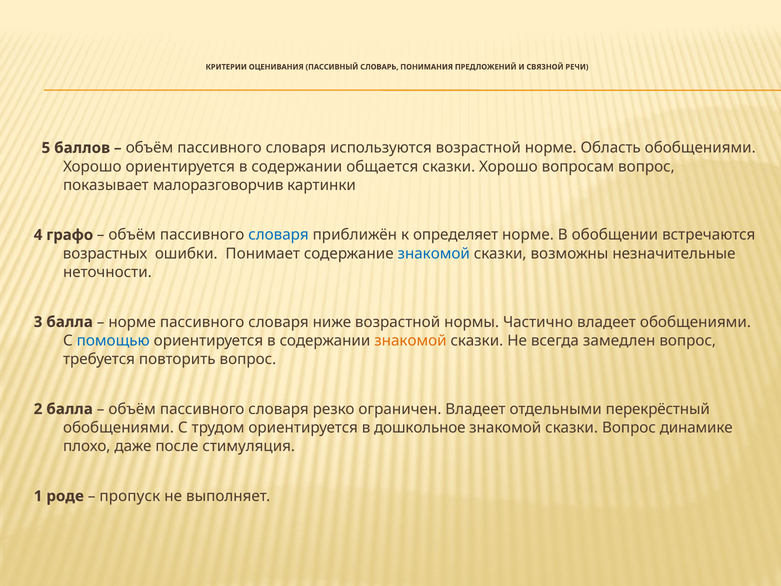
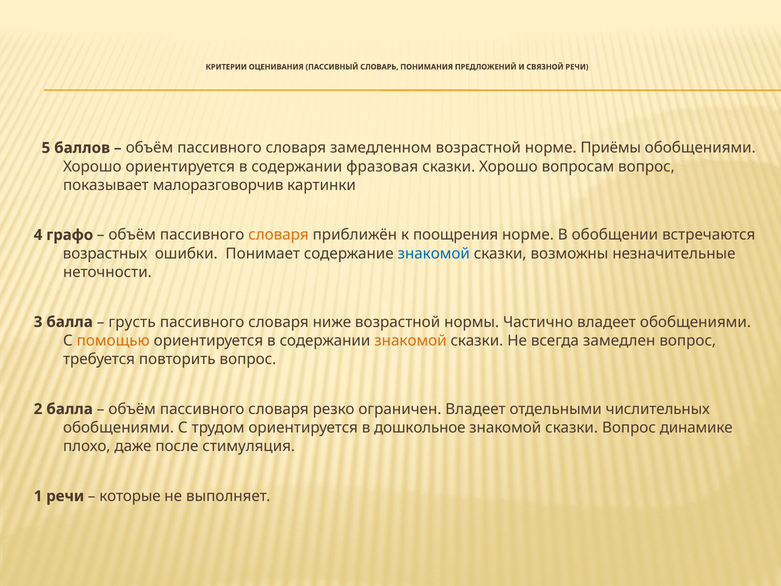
используются: используются -> замедленном
Область: Область -> Приёмы
общается: общается -> фразовая
словаря at (279, 235) colour: blue -> orange
определяет: определяет -> поощрения
норме at (132, 322): норме -> грусть
помощью colour: blue -> orange
перекрёстный: перекрёстный -> числительных
1 роде: роде -> речи
пропуск: пропуск -> которые
